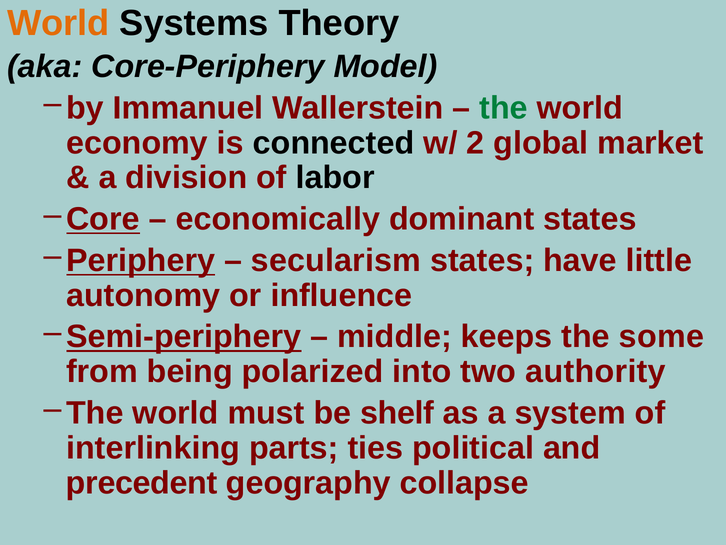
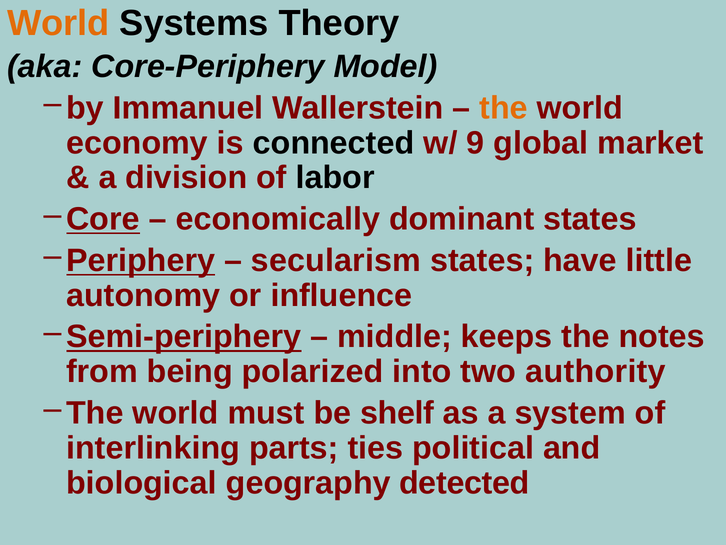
the at (504, 108) colour: green -> orange
2: 2 -> 9
some: some -> notes
precedent: precedent -> biological
collapse: collapse -> detected
